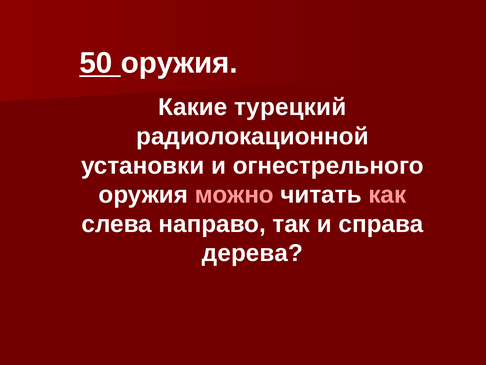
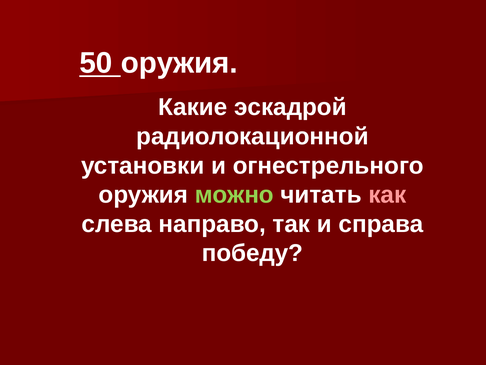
турецкий: турецкий -> эскадрой
можно colour: pink -> light green
дерева: дерева -> победу
